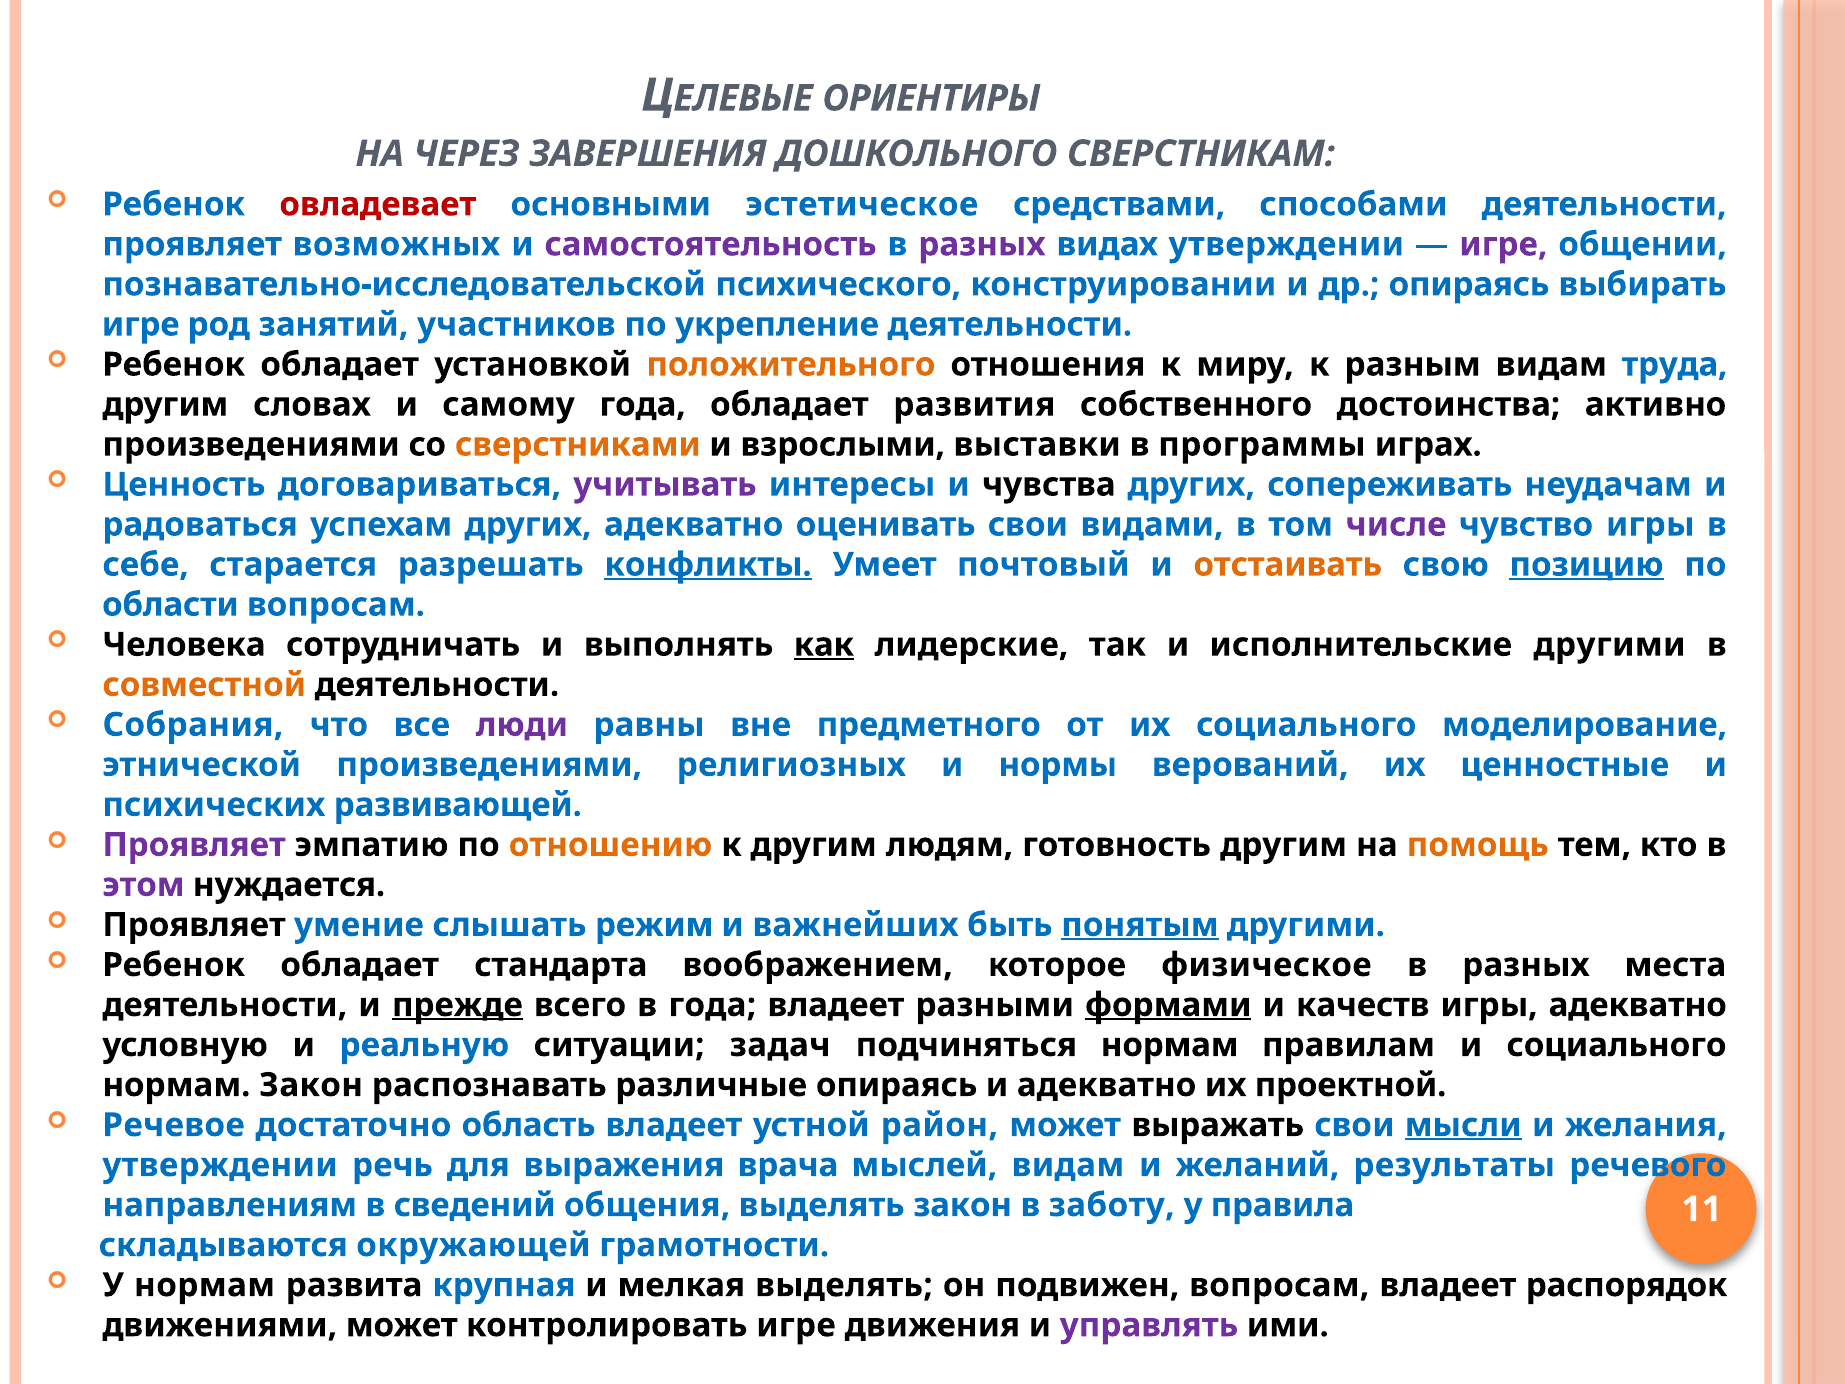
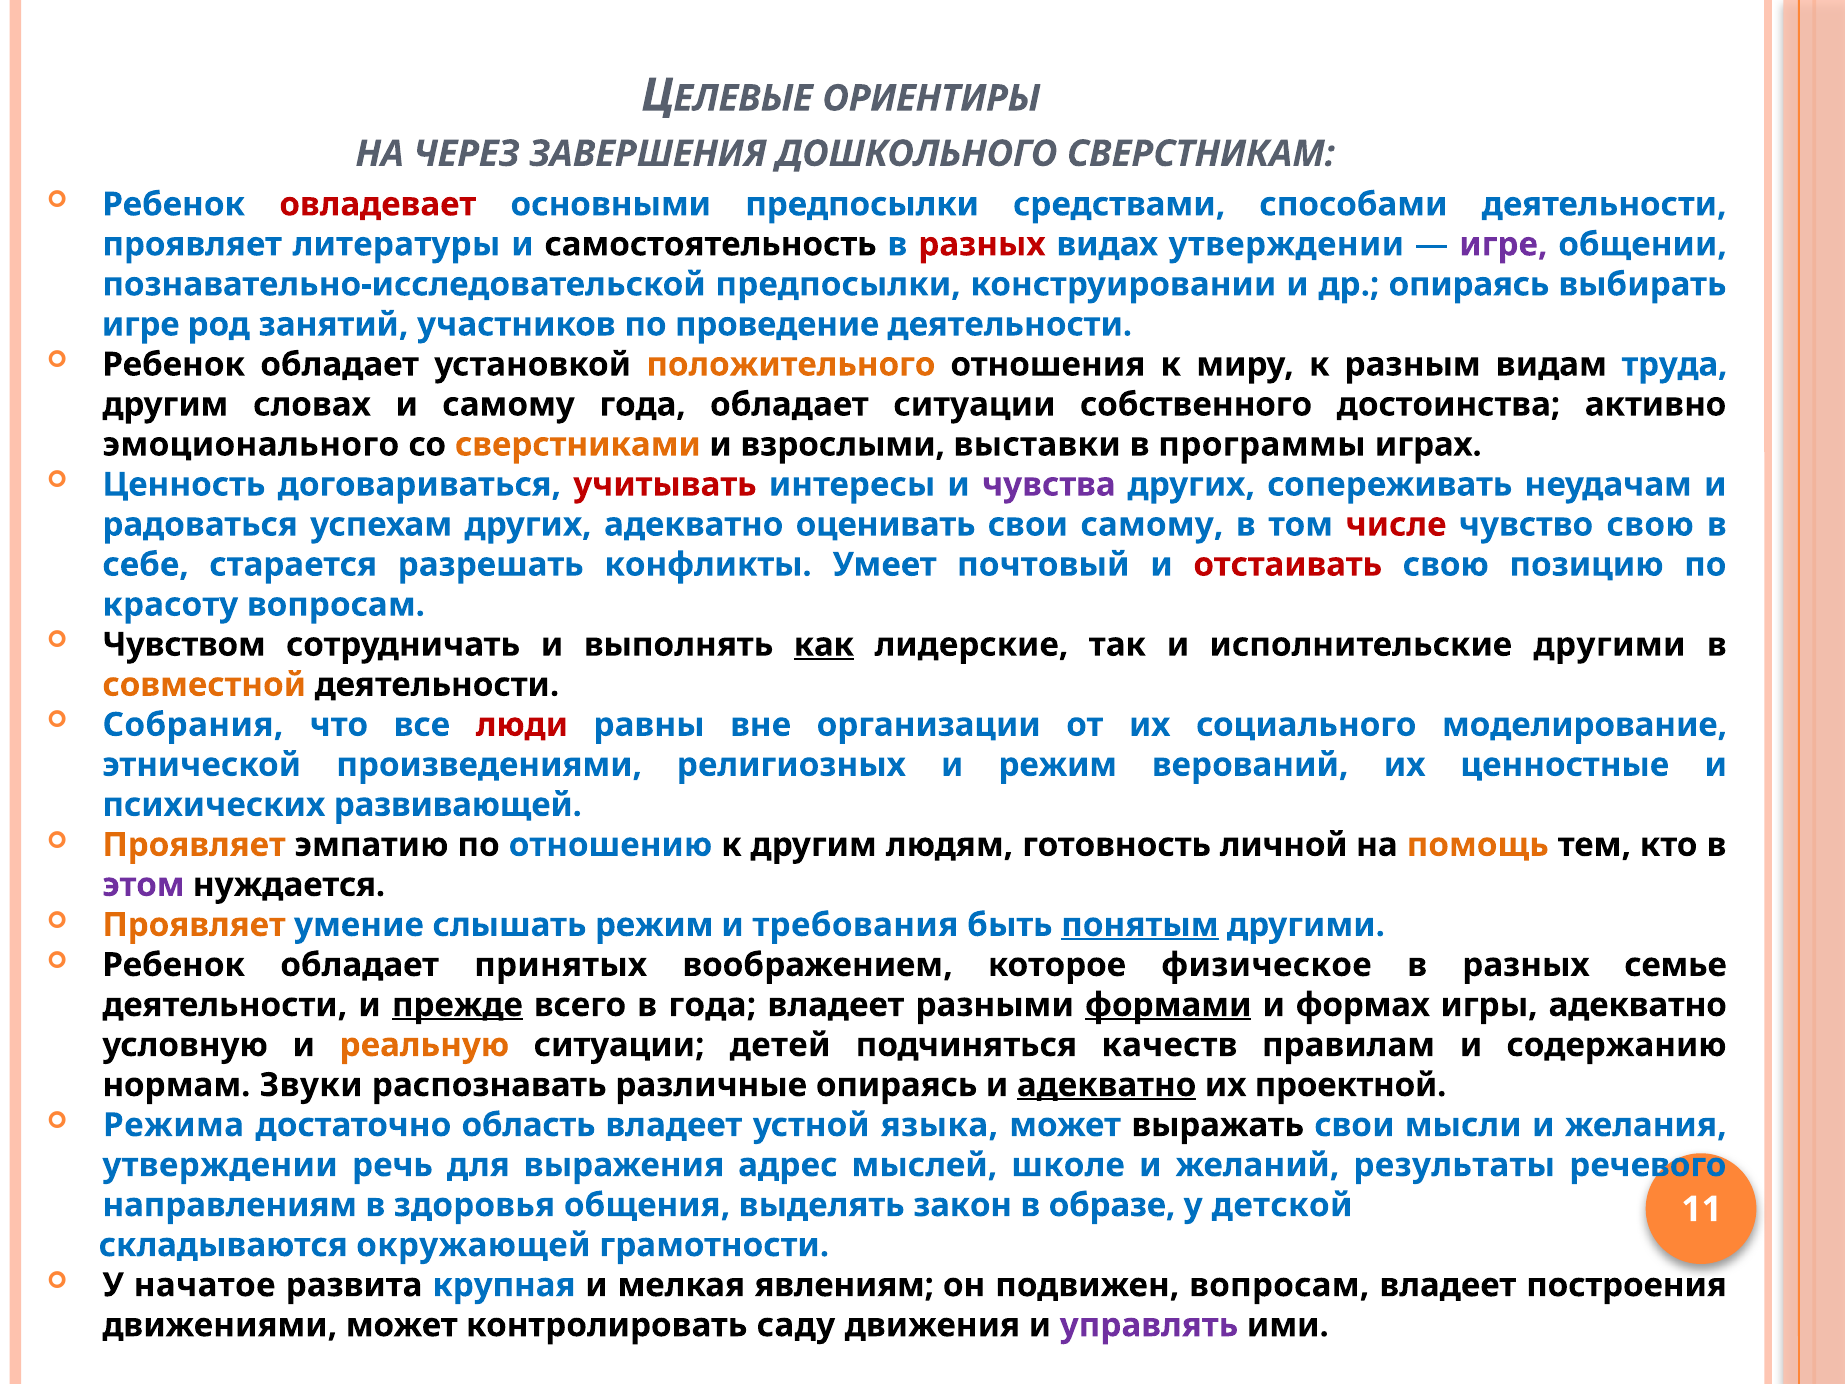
основными эстетическое: эстетическое -> предпосылки
возможных: возможных -> литературы
самостоятельность colour: purple -> black
разных at (982, 244) colour: purple -> red
познавательно-исследовательской психического: психического -> предпосылки
укрепление: укрепление -> проведение
обладает развития: развития -> ситуации
произведениями at (251, 445): произведениями -> эмоционального
учитывать colour: purple -> red
чувства colour: black -> purple
свои видами: видами -> самому
числе colour: purple -> red
чувство игры: игры -> свою
конфликты underline: present -> none
отстаивать colour: orange -> red
позицию underline: present -> none
области: области -> красоту
Человека: Человека -> Чувством
люди colour: purple -> red
предметного: предметного -> организации
и нормы: нормы -> режим
Проявляет at (194, 845) colour: purple -> orange
отношению colour: orange -> blue
готовность другим: другим -> личной
Проявляет at (194, 925) colour: black -> orange
важнейших: важнейших -> требования
стандарта: стандарта -> принятых
места: места -> семье
качеств: качеств -> формах
реальную colour: blue -> orange
задач: задач -> детей
подчиняться нормам: нормам -> качеств
и социального: социального -> содержанию
нормам Закон: Закон -> Звуки
адекватно at (1107, 1085) underline: none -> present
Речевое: Речевое -> Режима
район: район -> языка
мысли underline: present -> none
врача: врача -> адрес
мыслей видам: видам -> школе
сведений: сведений -> здоровья
заботу: заботу -> образе
правила: правила -> детской
У нормам: нормам -> начатое
мелкая выделять: выделять -> явлениям
распорядок: распорядок -> построения
контролировать игре: игре -> саду
